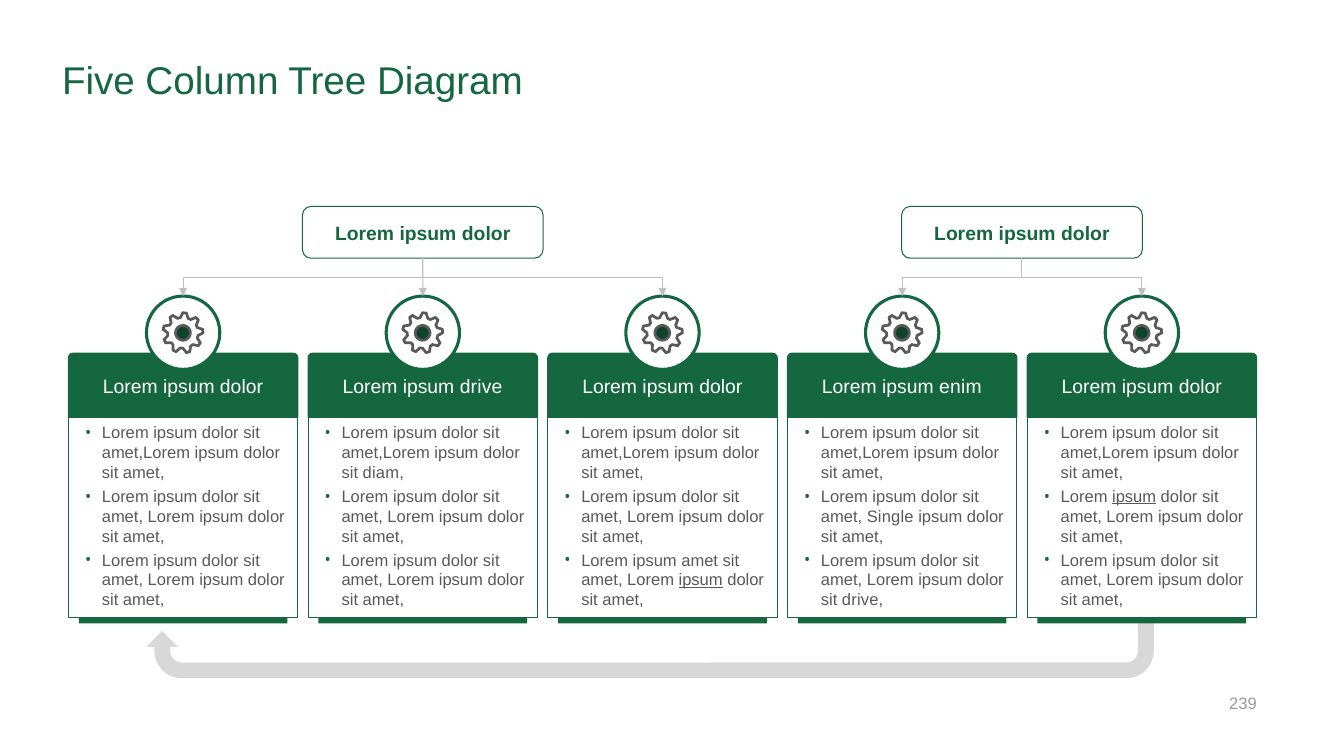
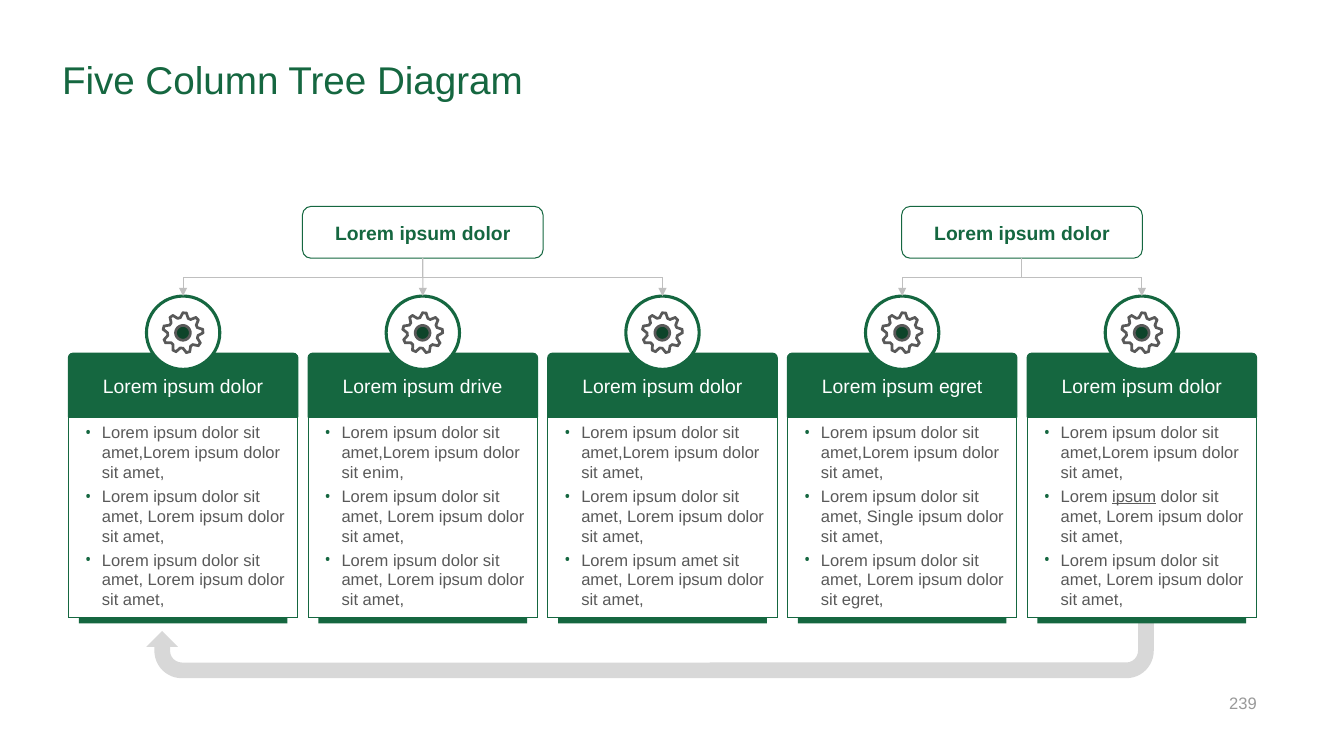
ipsum enim: enim -> egret
diam: diam -> enim
ipsum at (701, 581) underline: present -> none
sit drive: drive -> egret
